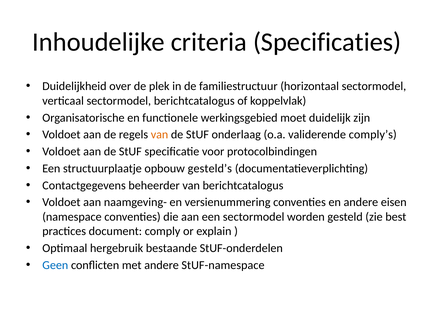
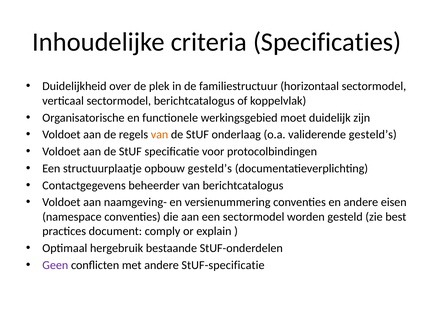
validerende comply’s: comply’s -> gesteld’s
Geen colour: blue -> purple
StUF-namespace: StUF-namespace -> StUF-specificatie
